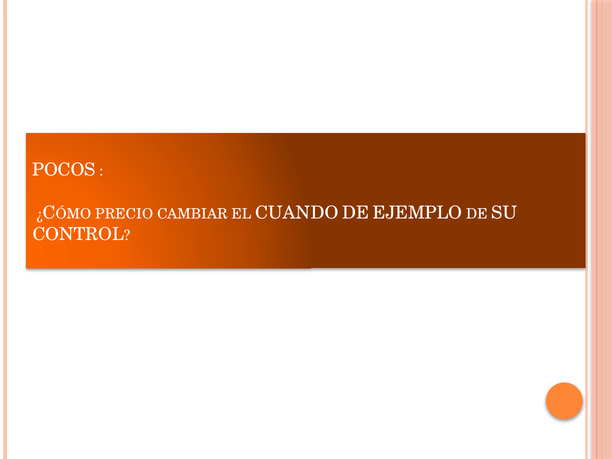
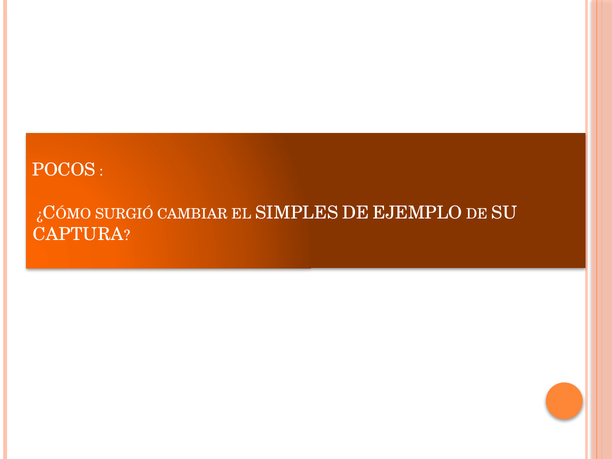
PRECIO: PRECIO -> SURGIÓ
CUANDO: CUANDO -> SIMPLES
CONTROL: CONTROL -> CAPTURA
